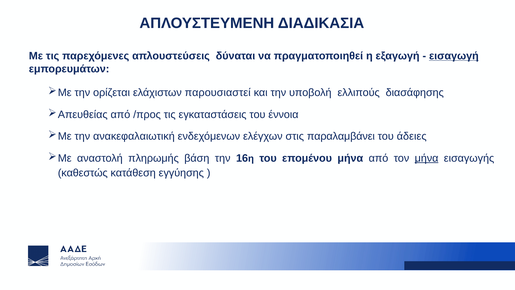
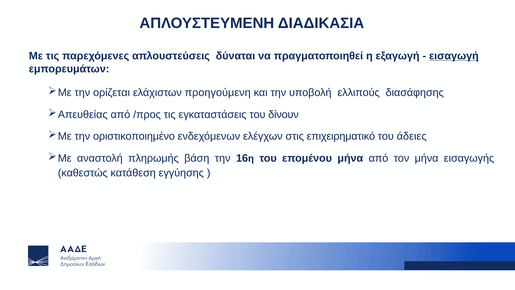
παρουσιαστεί: παρουσιαστεί -> προηγούμενη
έννοια: έννοια -> δίνουν
ανακεφαλαιωτική: ανακεφαλαιωτική -> οριστικοποιημένο
παραλαμβάνει: παραλαμβάνει -> επιχειρηματικό
μήνα at (427, 158) underline: present -> none
